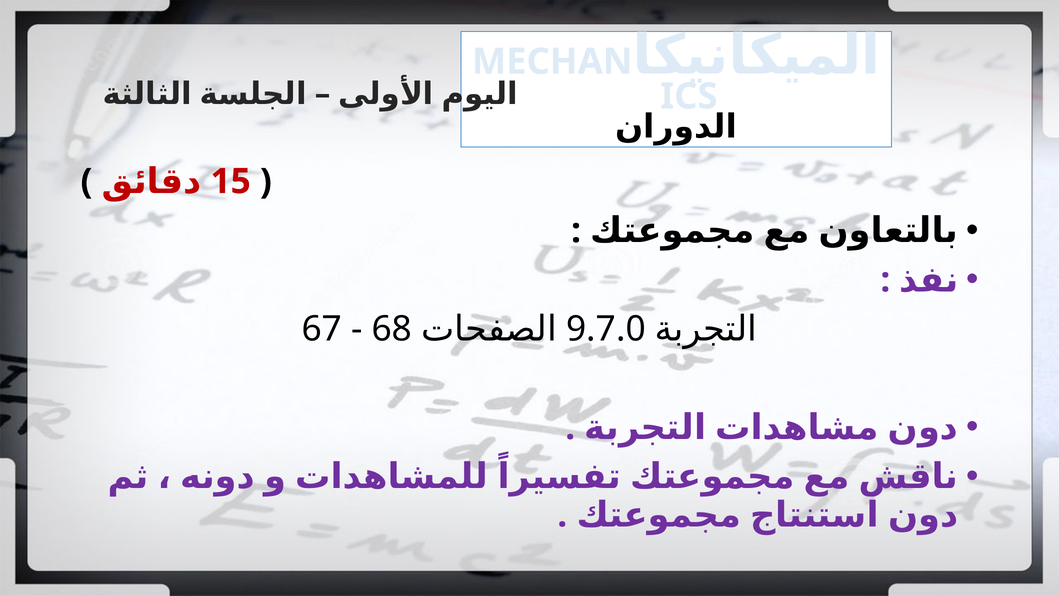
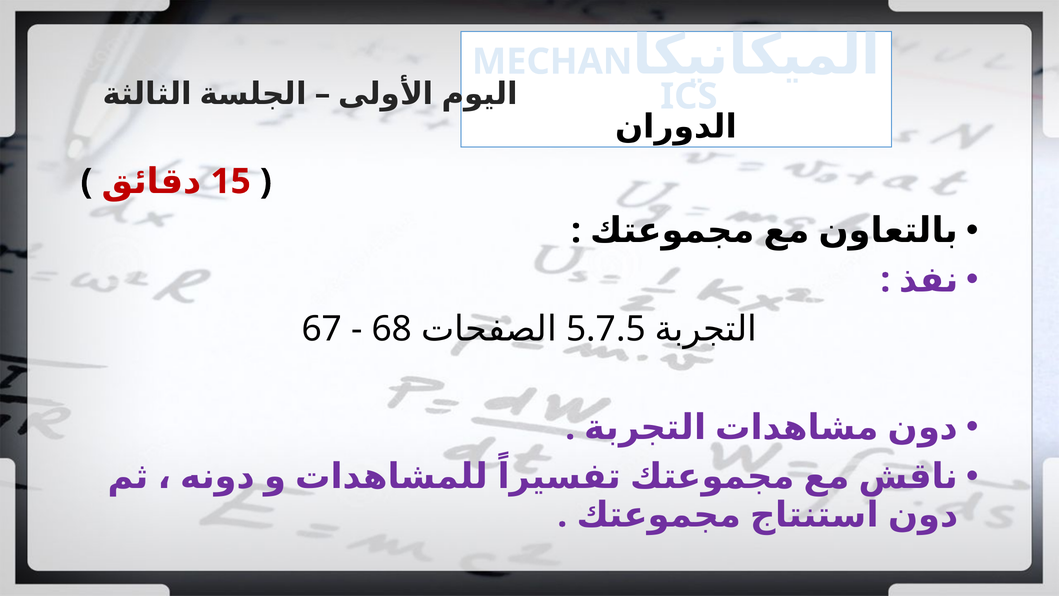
9.7.0: 9.7.0 -> 5.7.5
